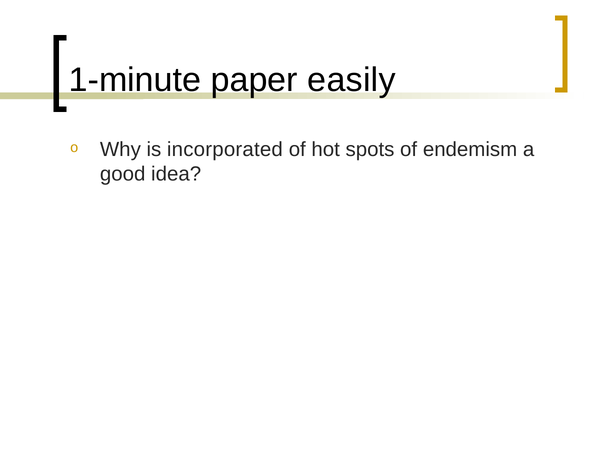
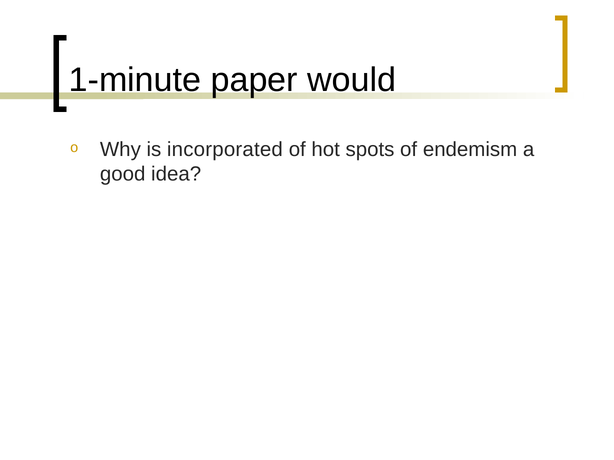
easily: easily -> would
